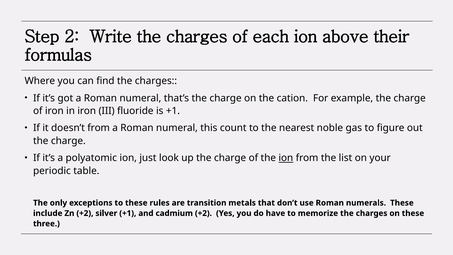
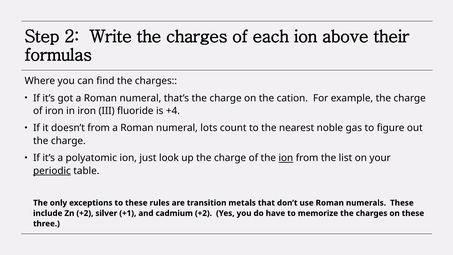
is +1: +1 -> +4
this: this -> lots
periodic underline: none -> present
